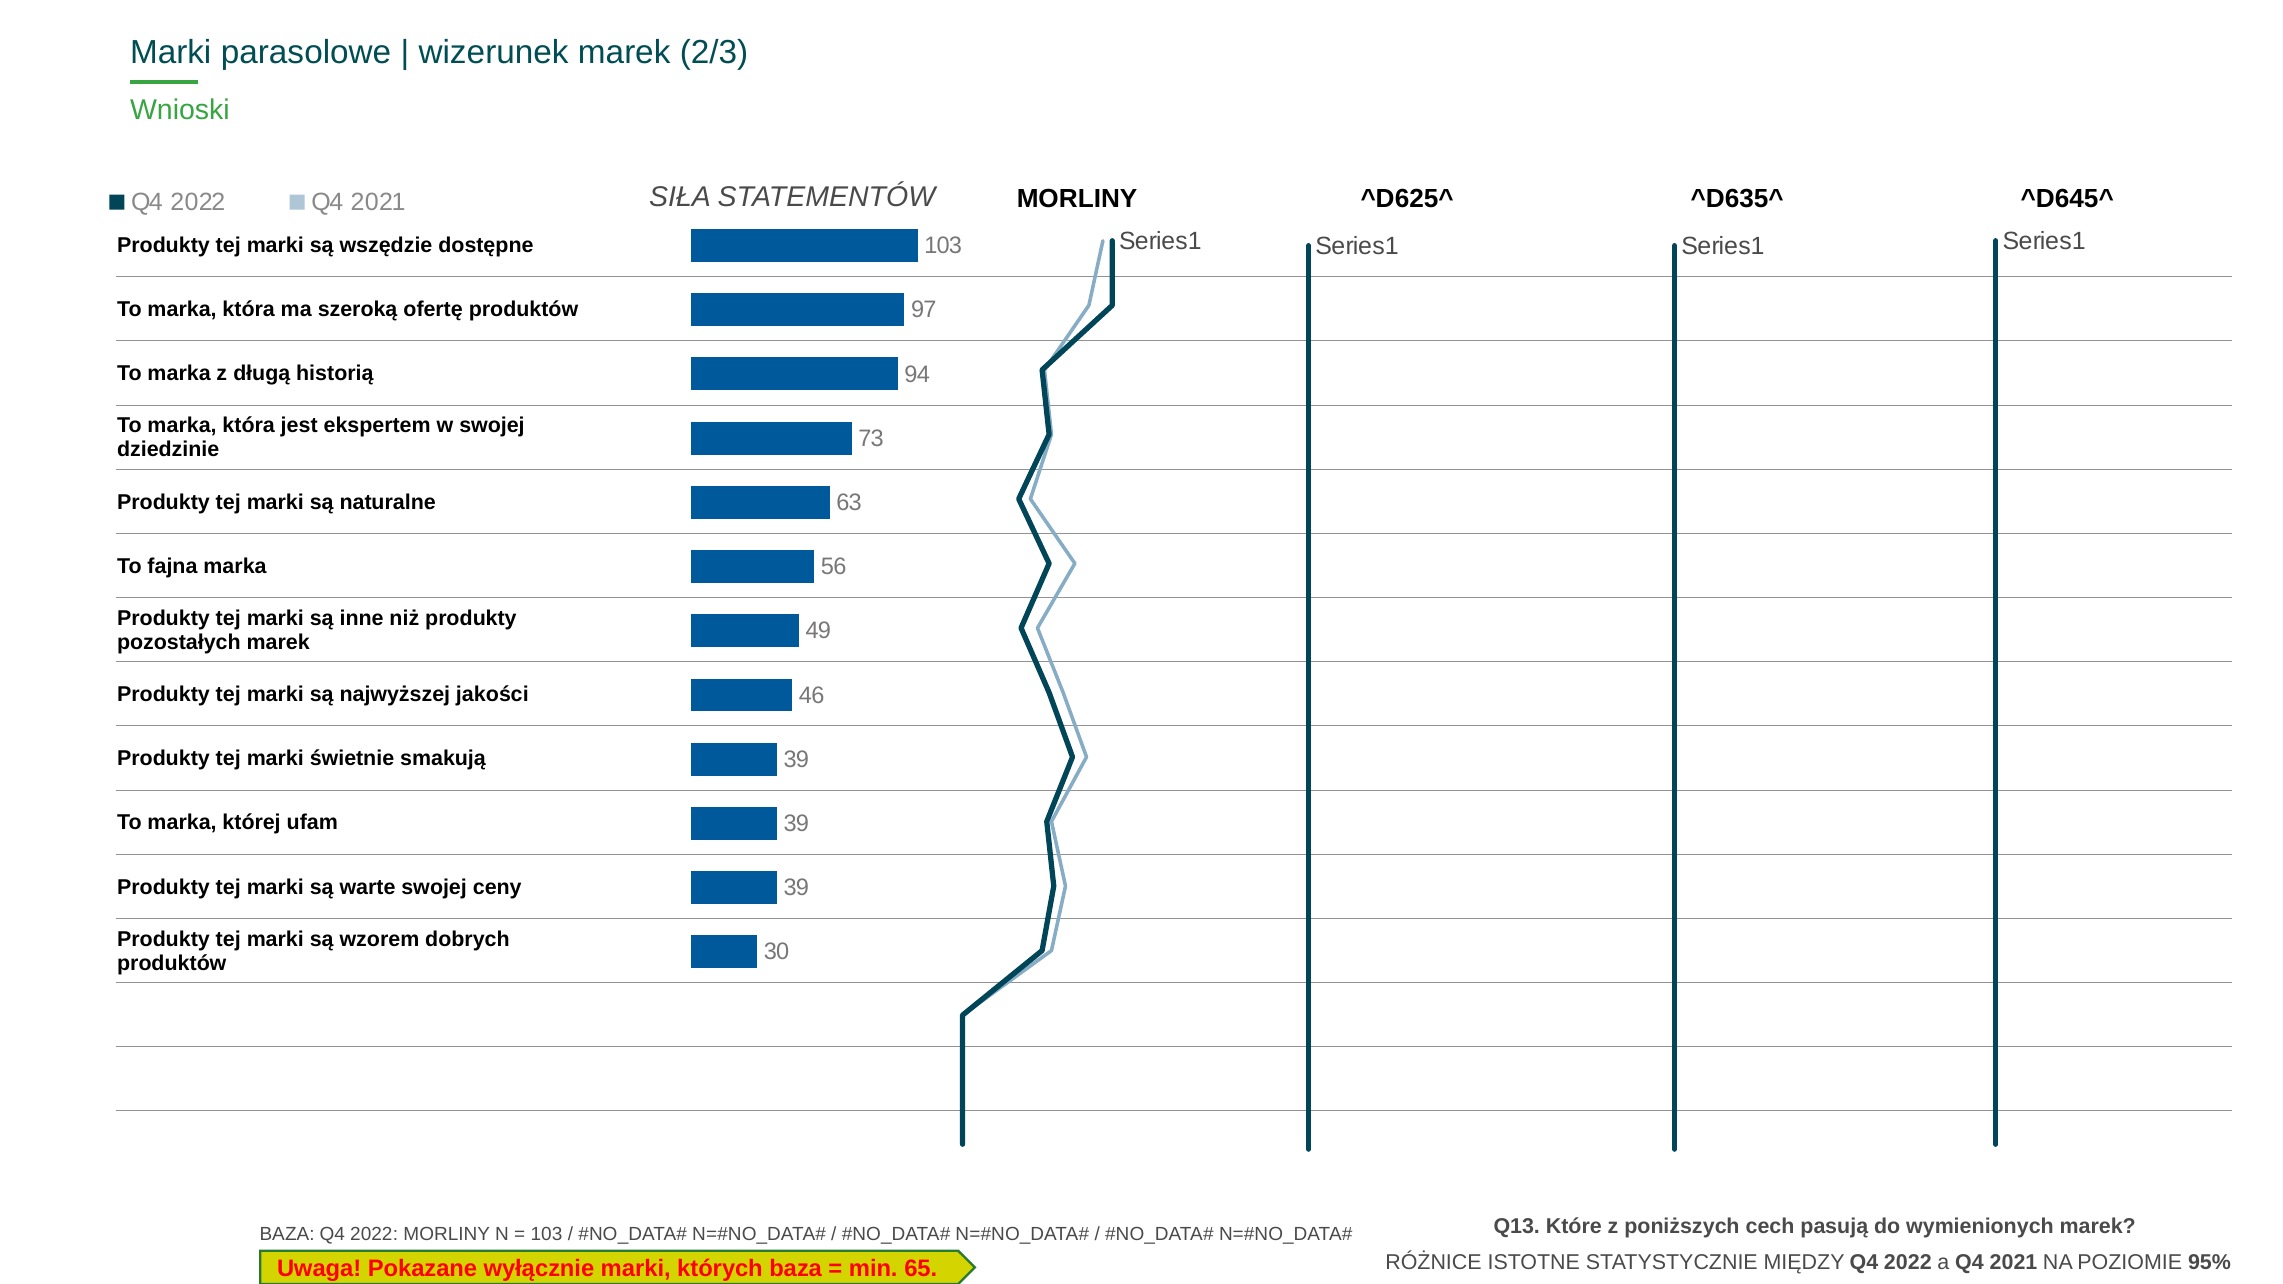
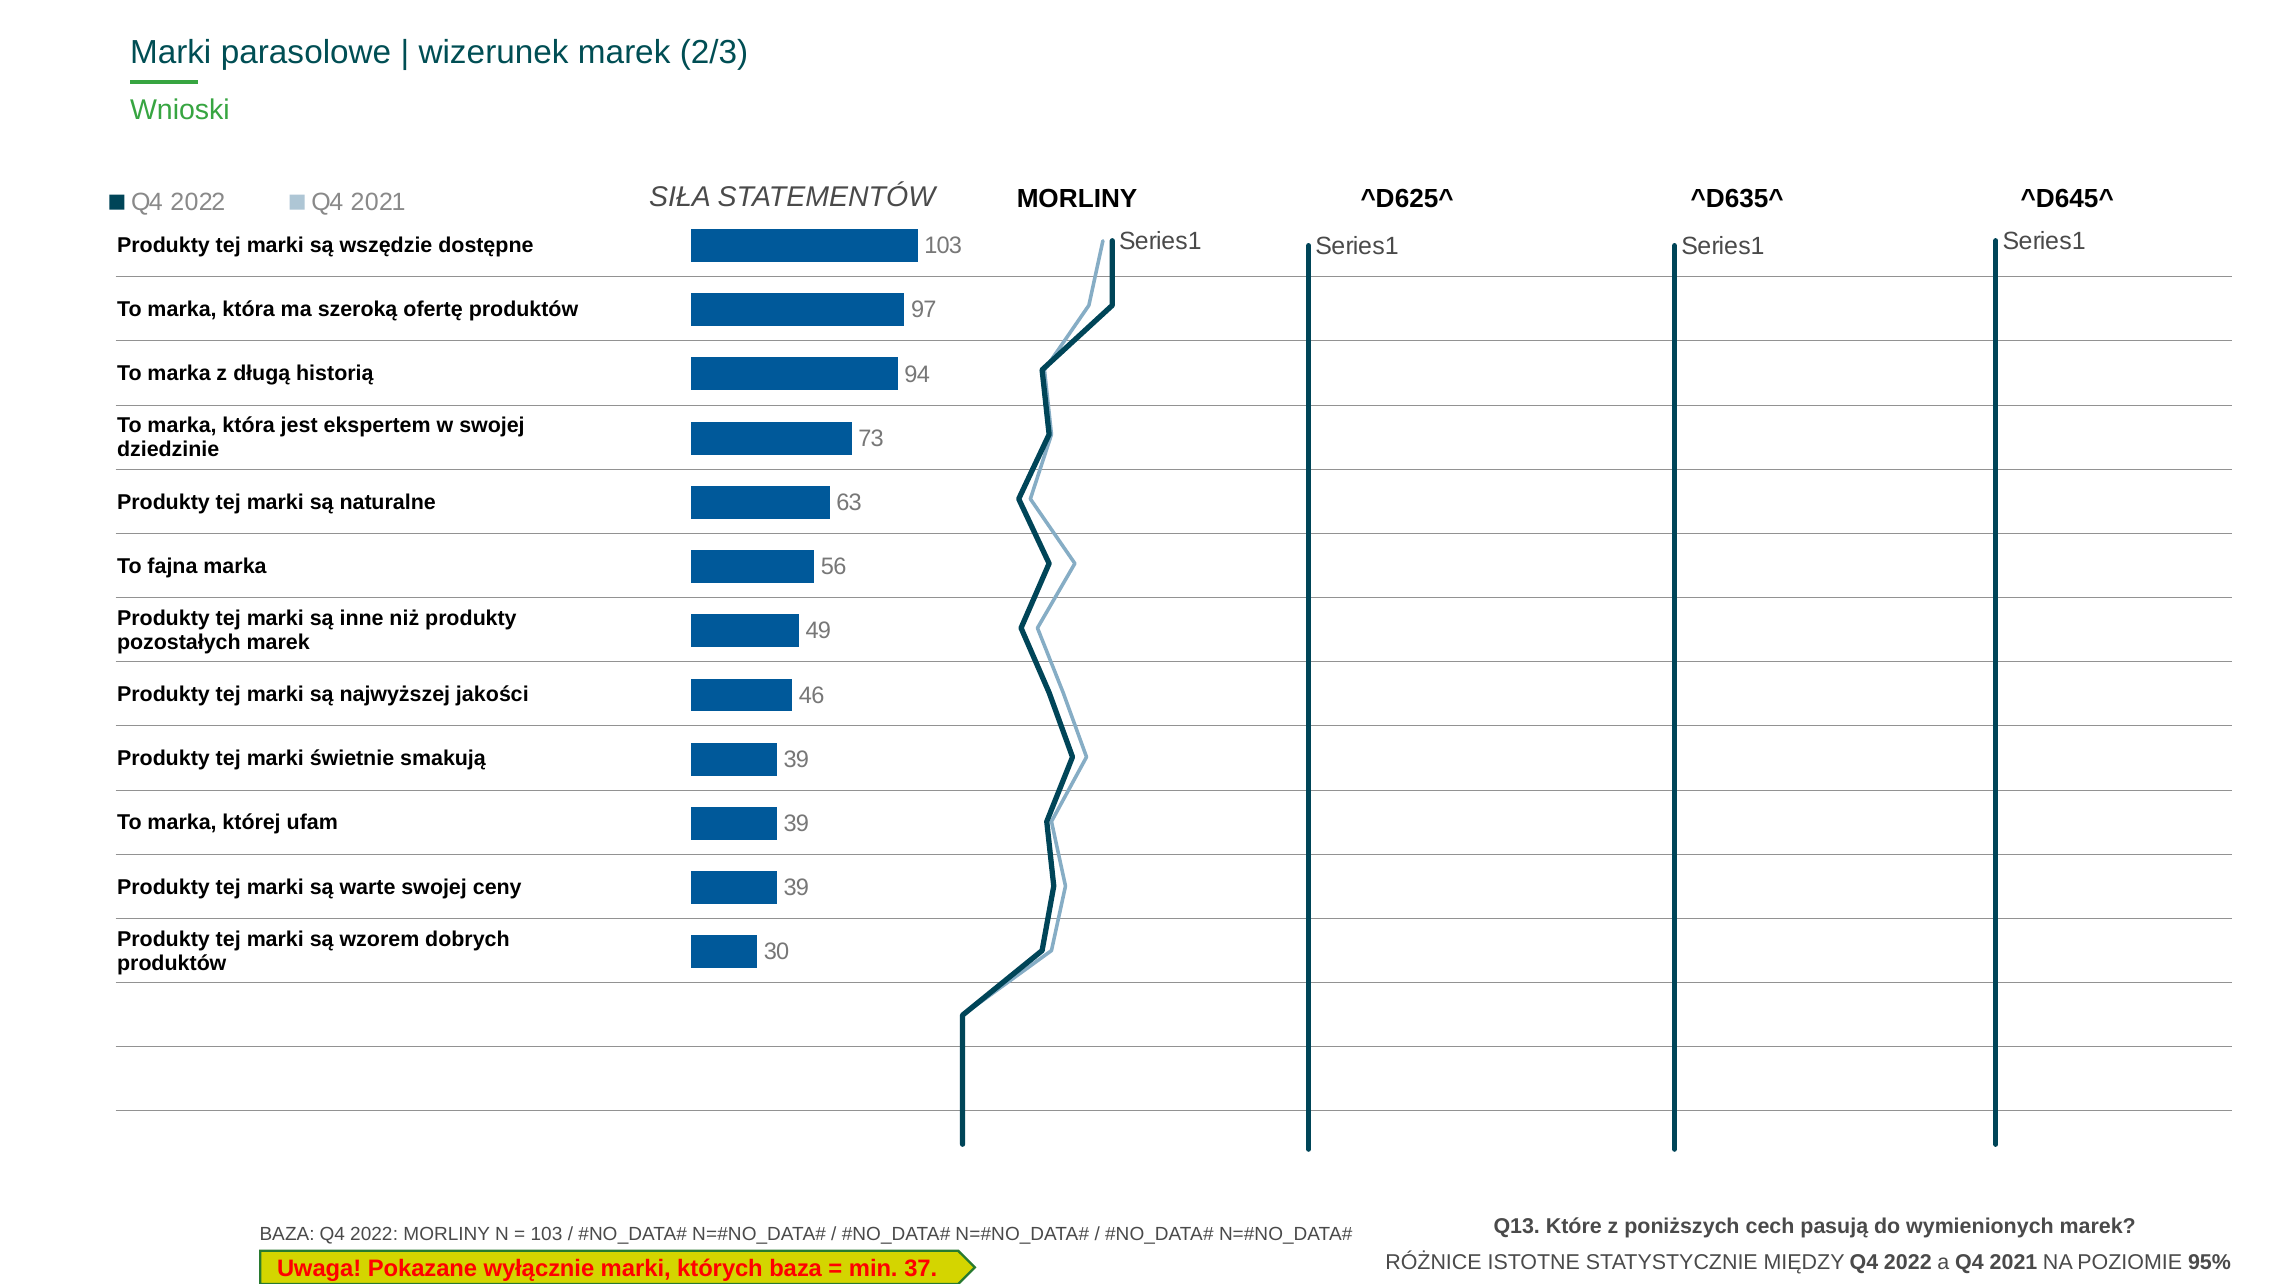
65: 65 -> 37
